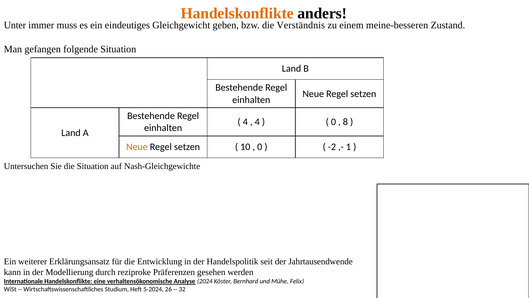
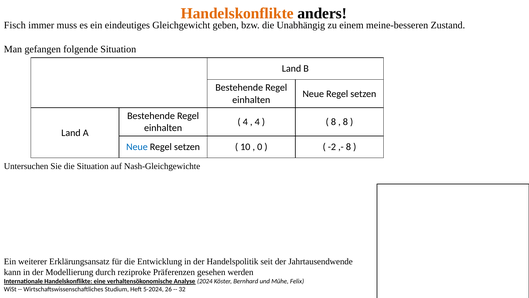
Unter: Unter -> Fisch
Verständnis: Verständnis -> Unabhängig
0 at (333, 122): 0 -> 8
Neue at (137, 147) colour: orange -> blue
1 at (348, 147): 1 -> 8
